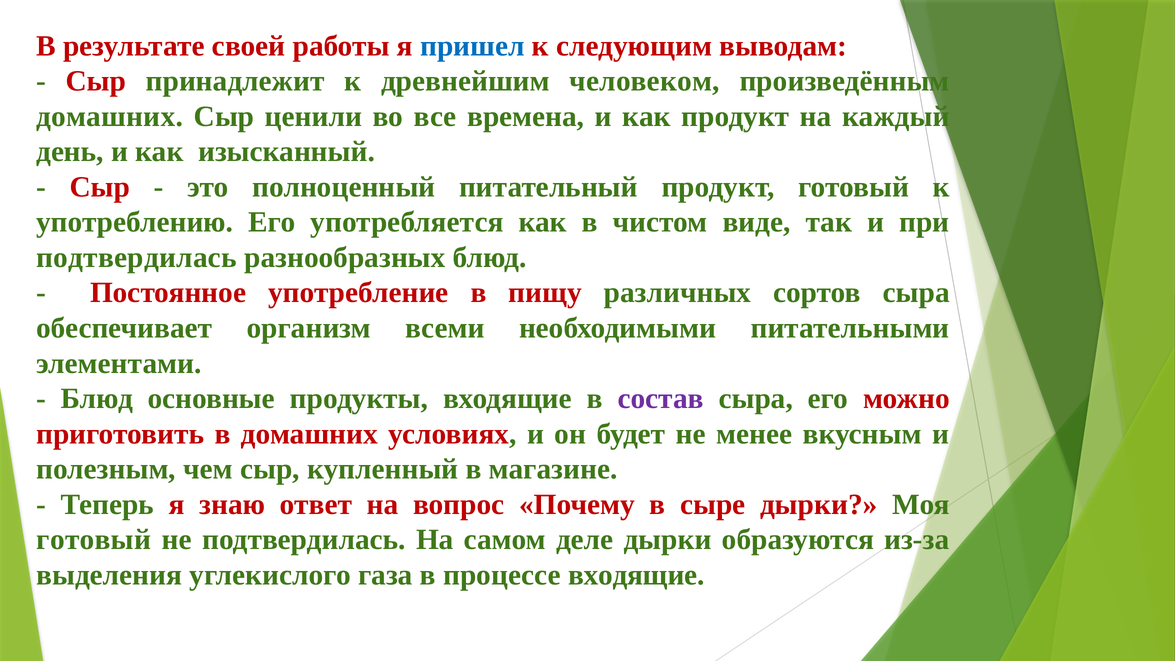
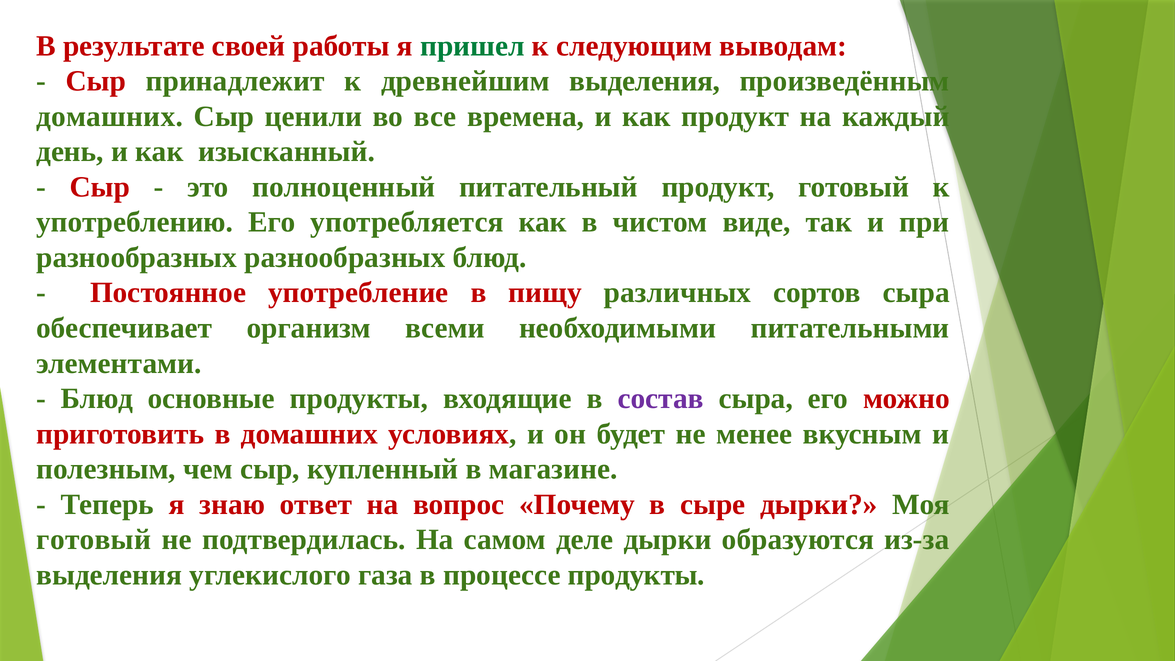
пришел colour: blue -> green
древнейшим человеком: человеком -> выделения
подтвердилась at (136, 258): подтвердилась -> разнообразных
процессе входящие: входящие -> продукты
